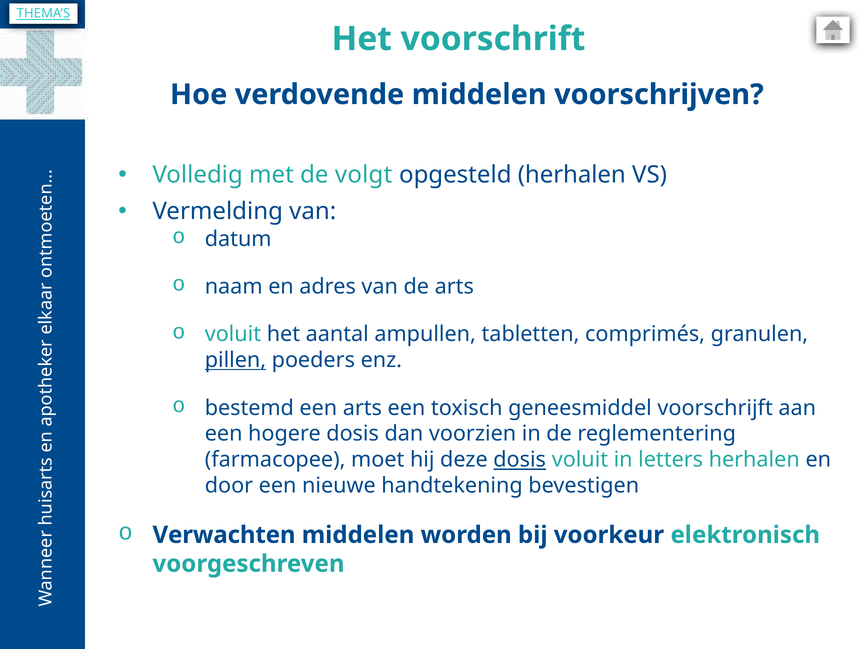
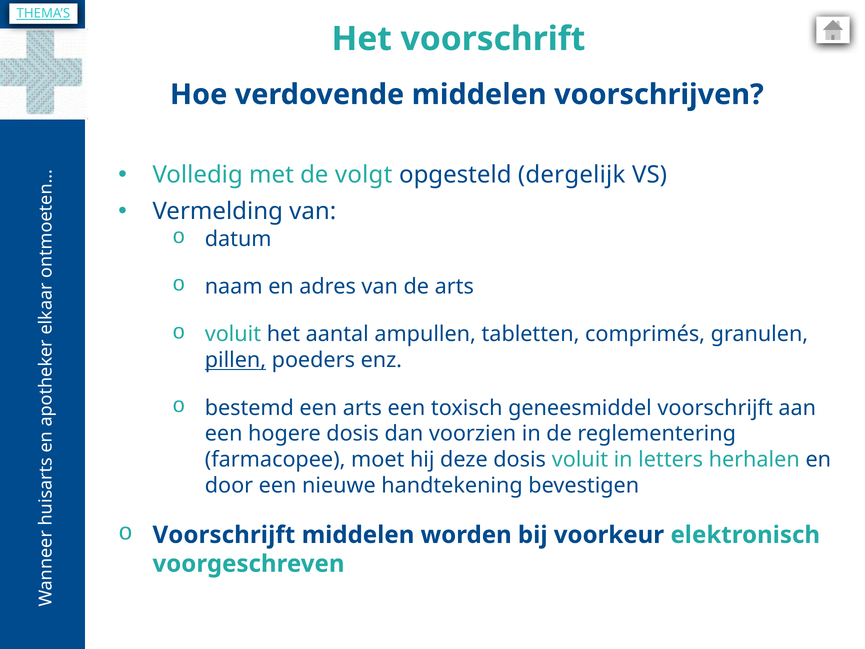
opgesteld herhalen: herhalen -> dergelijk
dosis at (520, 460) underline: present -> none
Verwachten at (224, 535): Verwachten -> Voorschrijft
